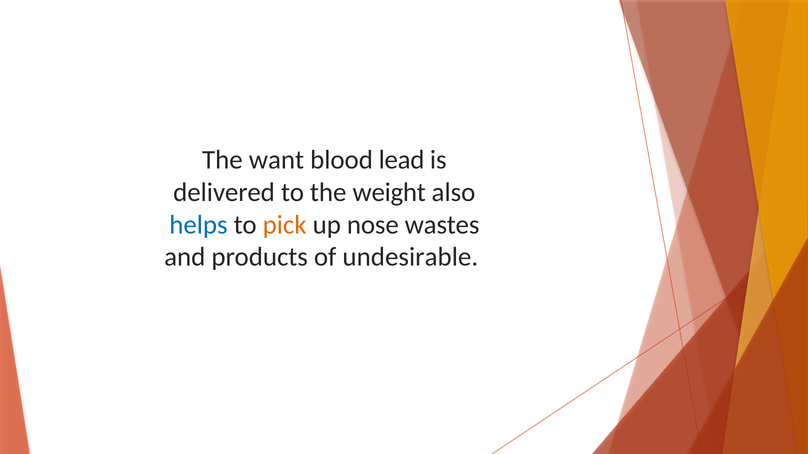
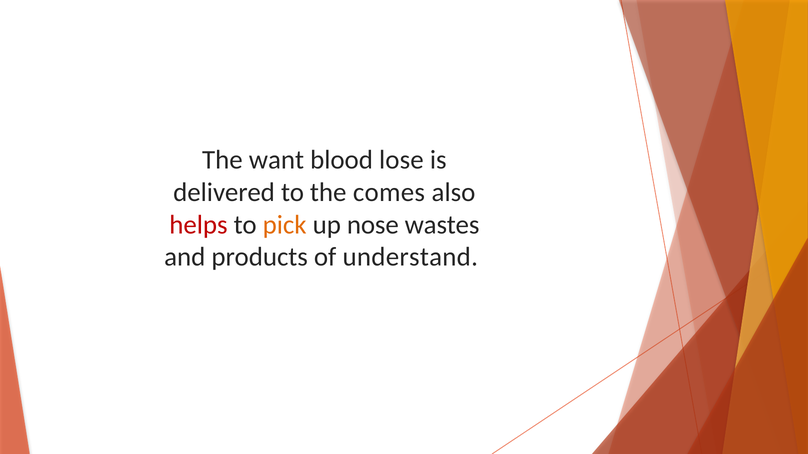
lead: lead -> lose
weight: weight -> comes
helps colour: blue -> red
undesirable: undesirable -> understand
